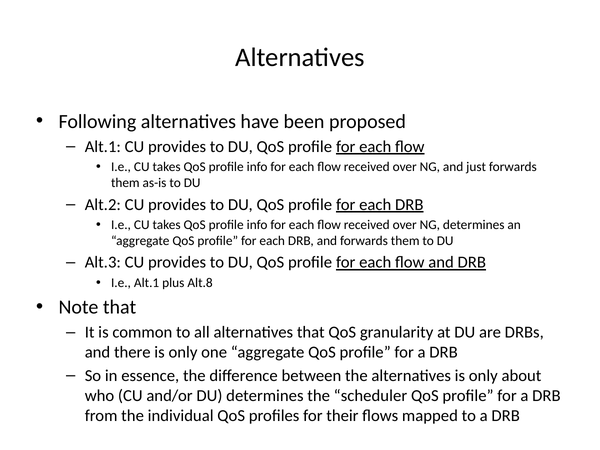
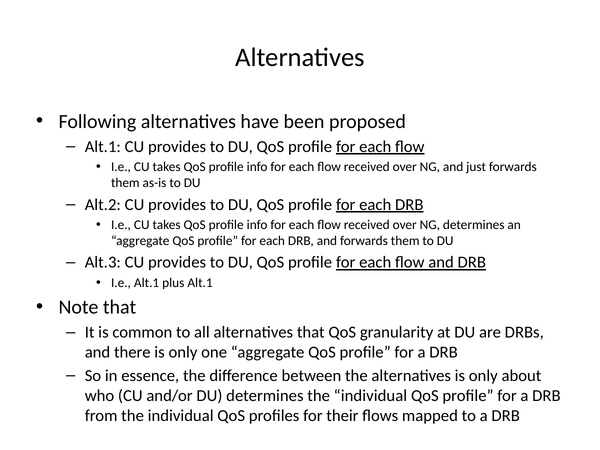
plus Alt.8: Alt.8 -> Alt.1
determines the scheduler: scheduler -> individual
